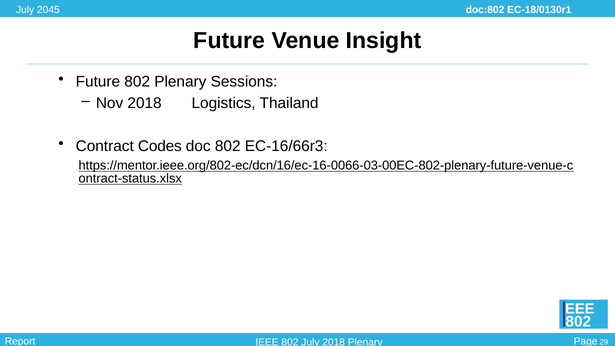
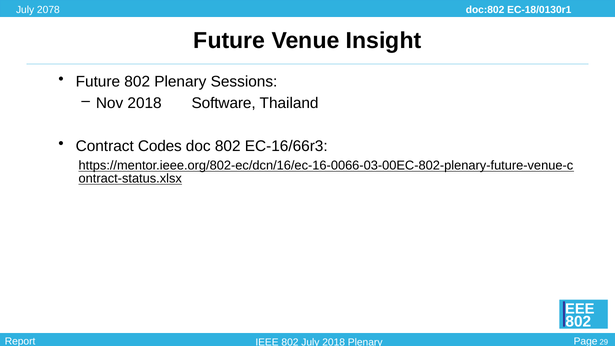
2045: 2045 -> 2078
Logistics: Logistics -> Software
